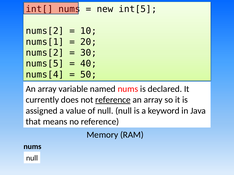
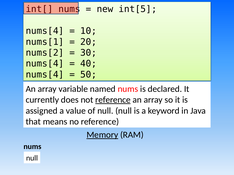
nums[2 at (45, 31): nums[2 -> nums[4
nums[5 at (45, 64): nums[5 -> nums[4
Memory underline: none -> present
